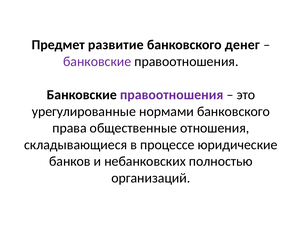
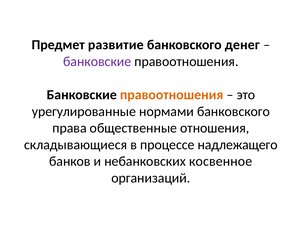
правоотношения at (172, 95) colour: purple -> orange
юридические: юридические -> надлежащего
полностью: полностью -> косвенное
